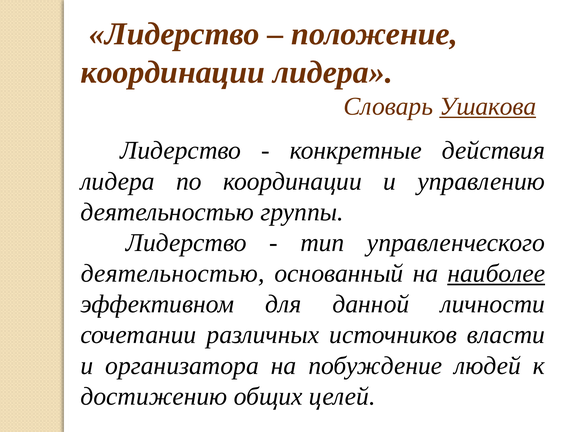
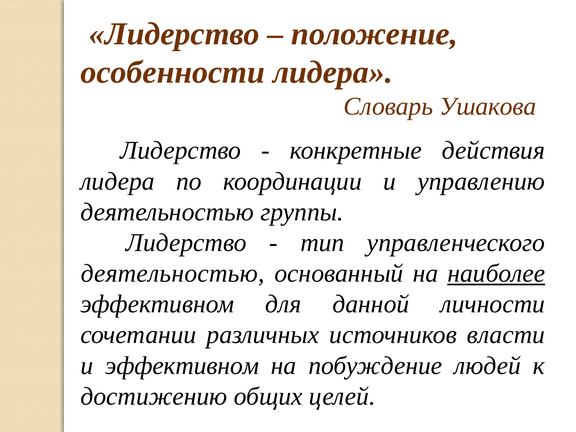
координации at (173, 72): координации -> особенности
Ушакова underline: present -> none
и организатора: организатора -> эффективном
